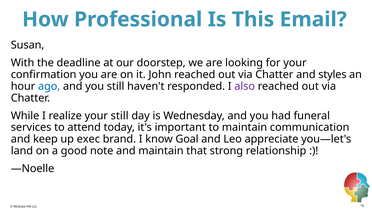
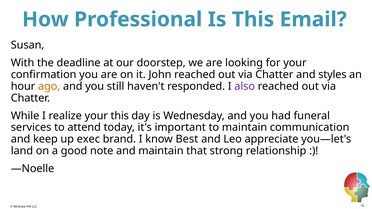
ago colour: blue -> orange
your still: still -> this
Goal: Goal -> Best
